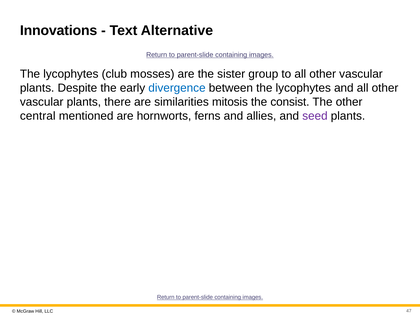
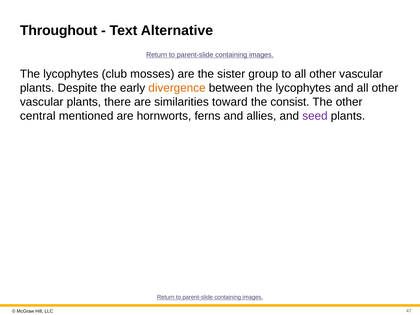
Innovations: Innovations -> Throughout
divergence colour: blue -> orange
mitosis: mitosis -> toward
